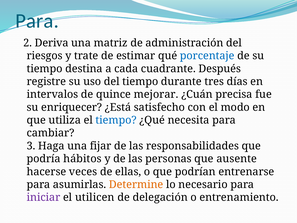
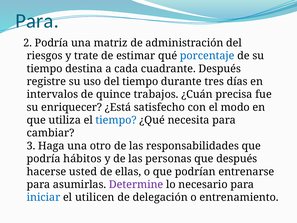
2 Deriva: Deriva -> Podría
mejorar: mejorar -> trabajos
fijar: fijar -> otro
que ausente: ausente -> después
veces: veces -> usted
Determine colour: orange -> purple
iniciar colour: purple -> blue
